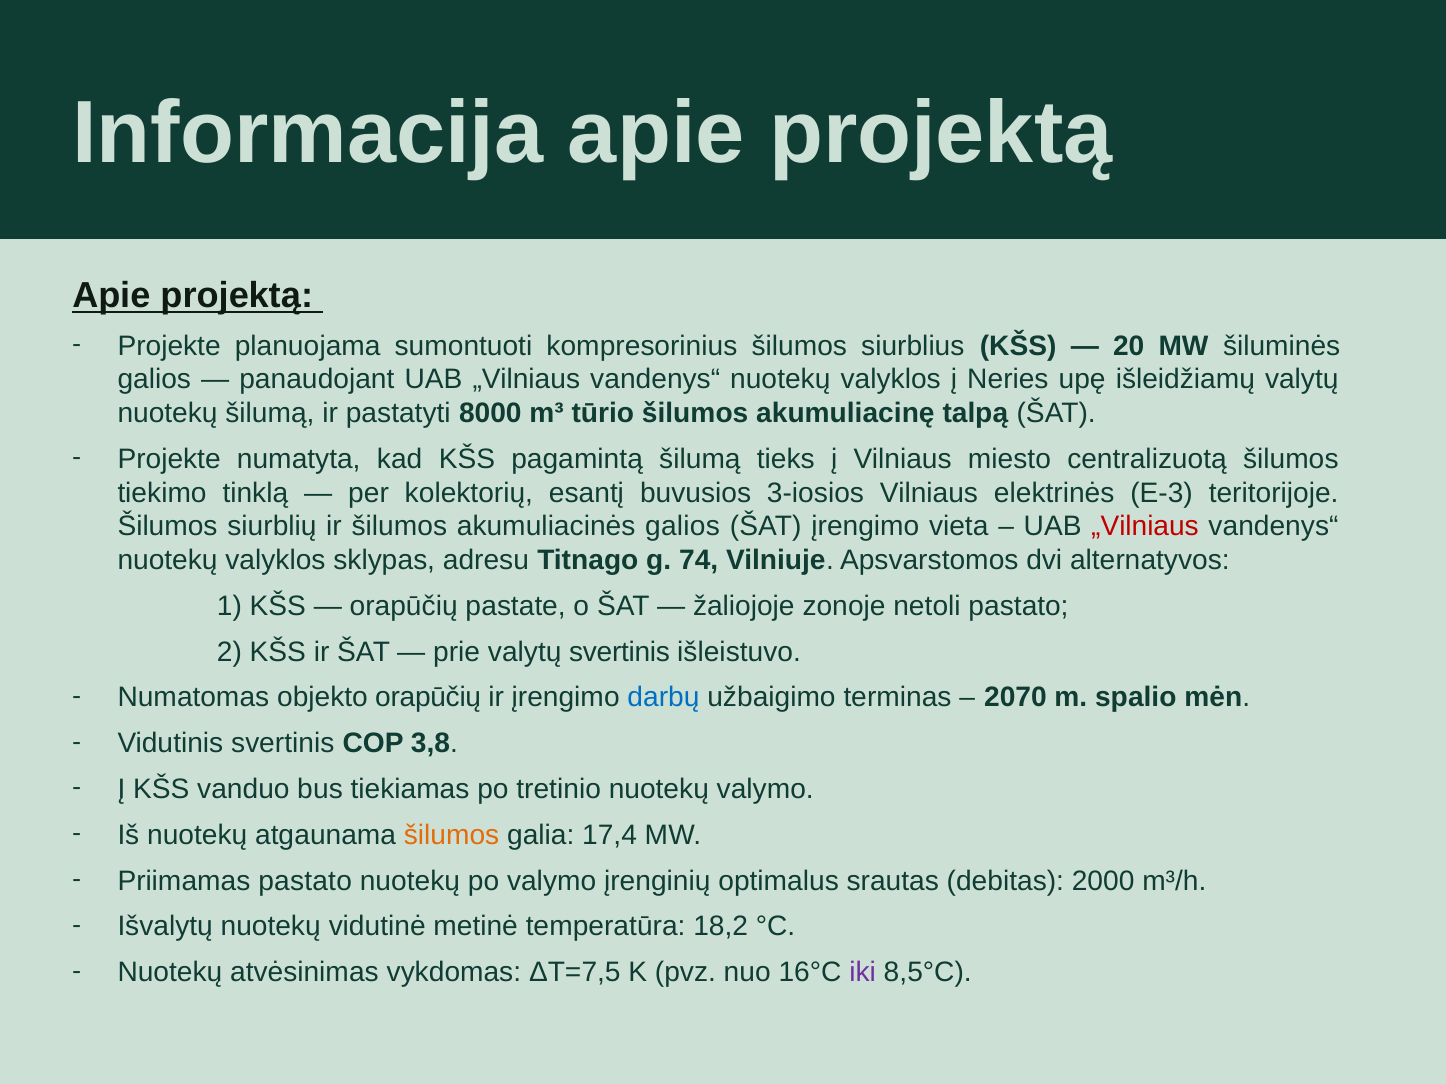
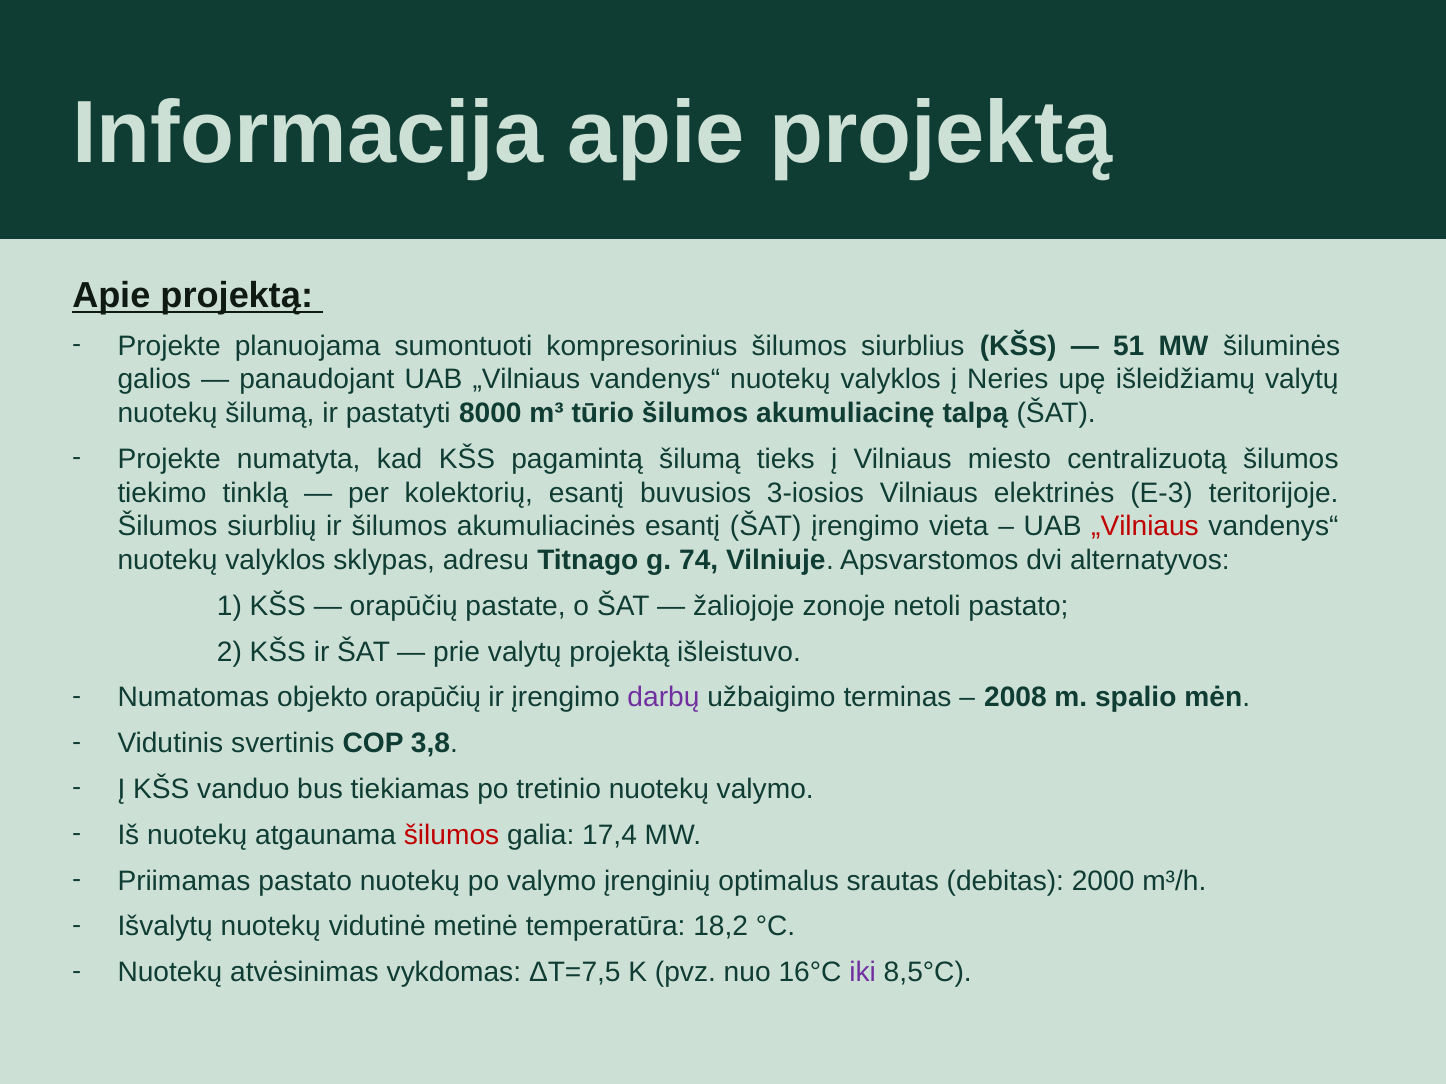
20: 20 -> 51
akumuliacinės galios: galios -> esantį
valytų svertinis: svertinis -> projektą
darbų colour: blue -> purple
2070: 2070 -> 2008
šilumos at (452, 835) colour: orange -> red
